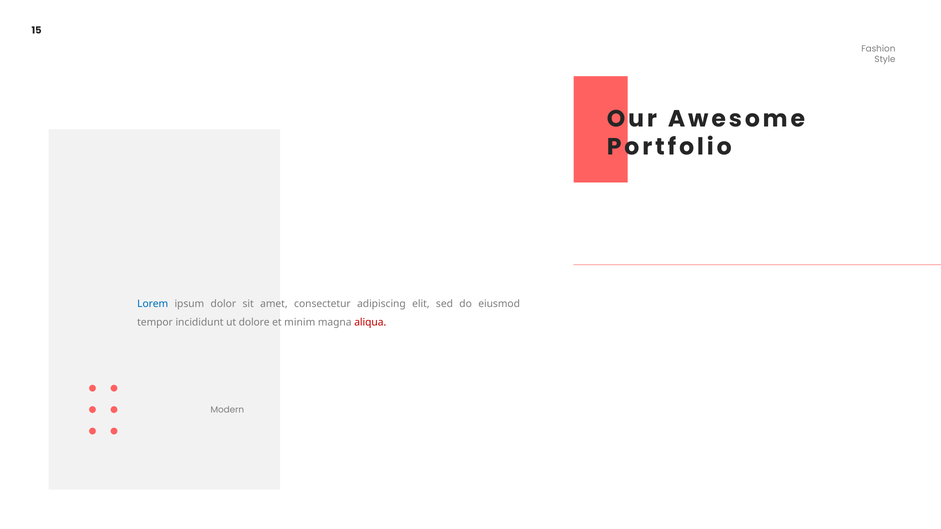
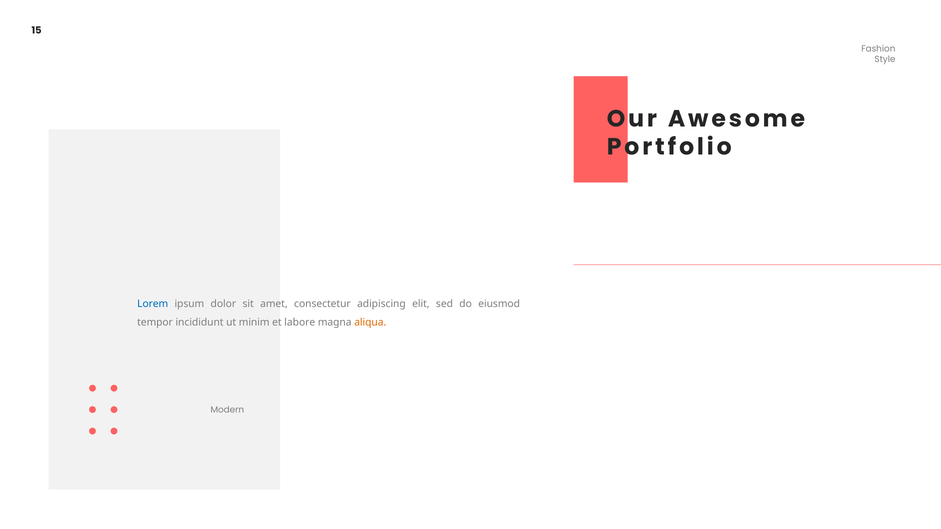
dolore: dolore -> minim
minim: minim -> labore
aliqua colour: red -> orange
